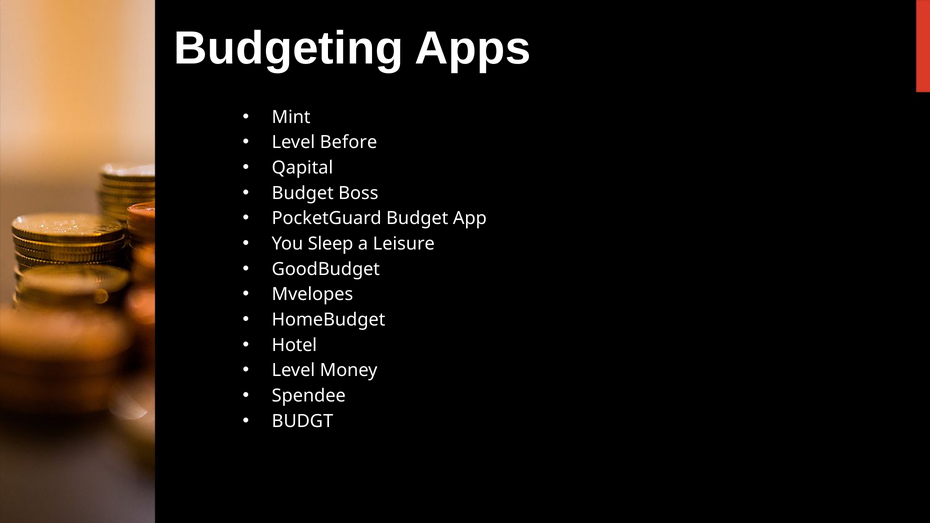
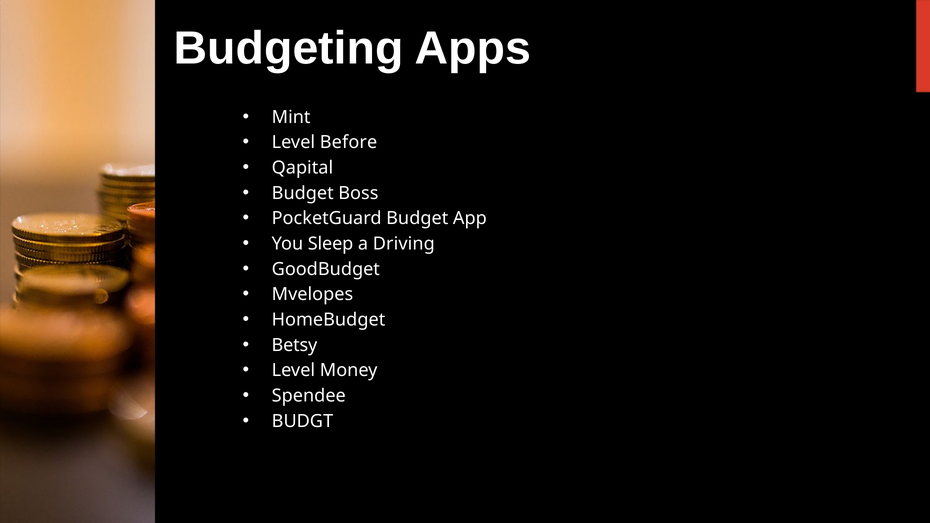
Leisure: Leisure -> Driving
Hotel: Hotel -> Betsy
